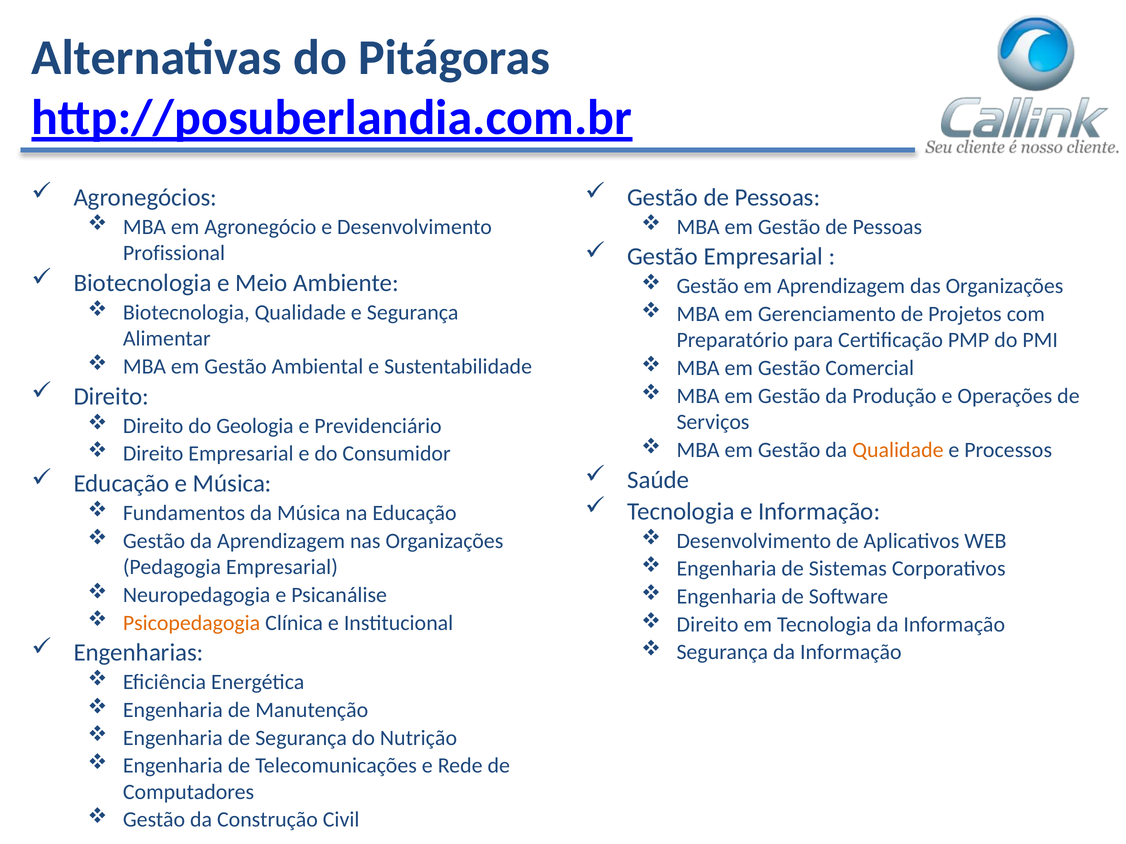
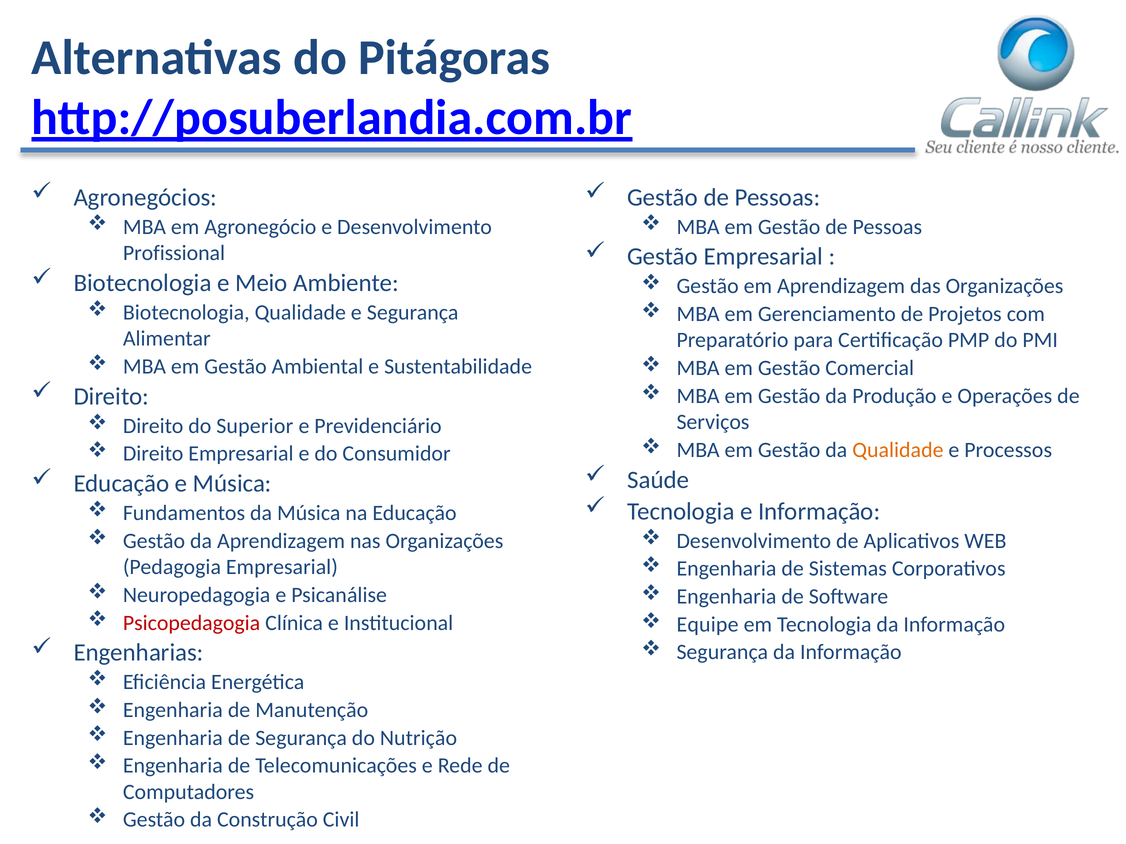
Geologia: Geologia -> Superior
Psicopedagogia colour: orange -> red
Direito at (708, 625): Direito -> Equipe
